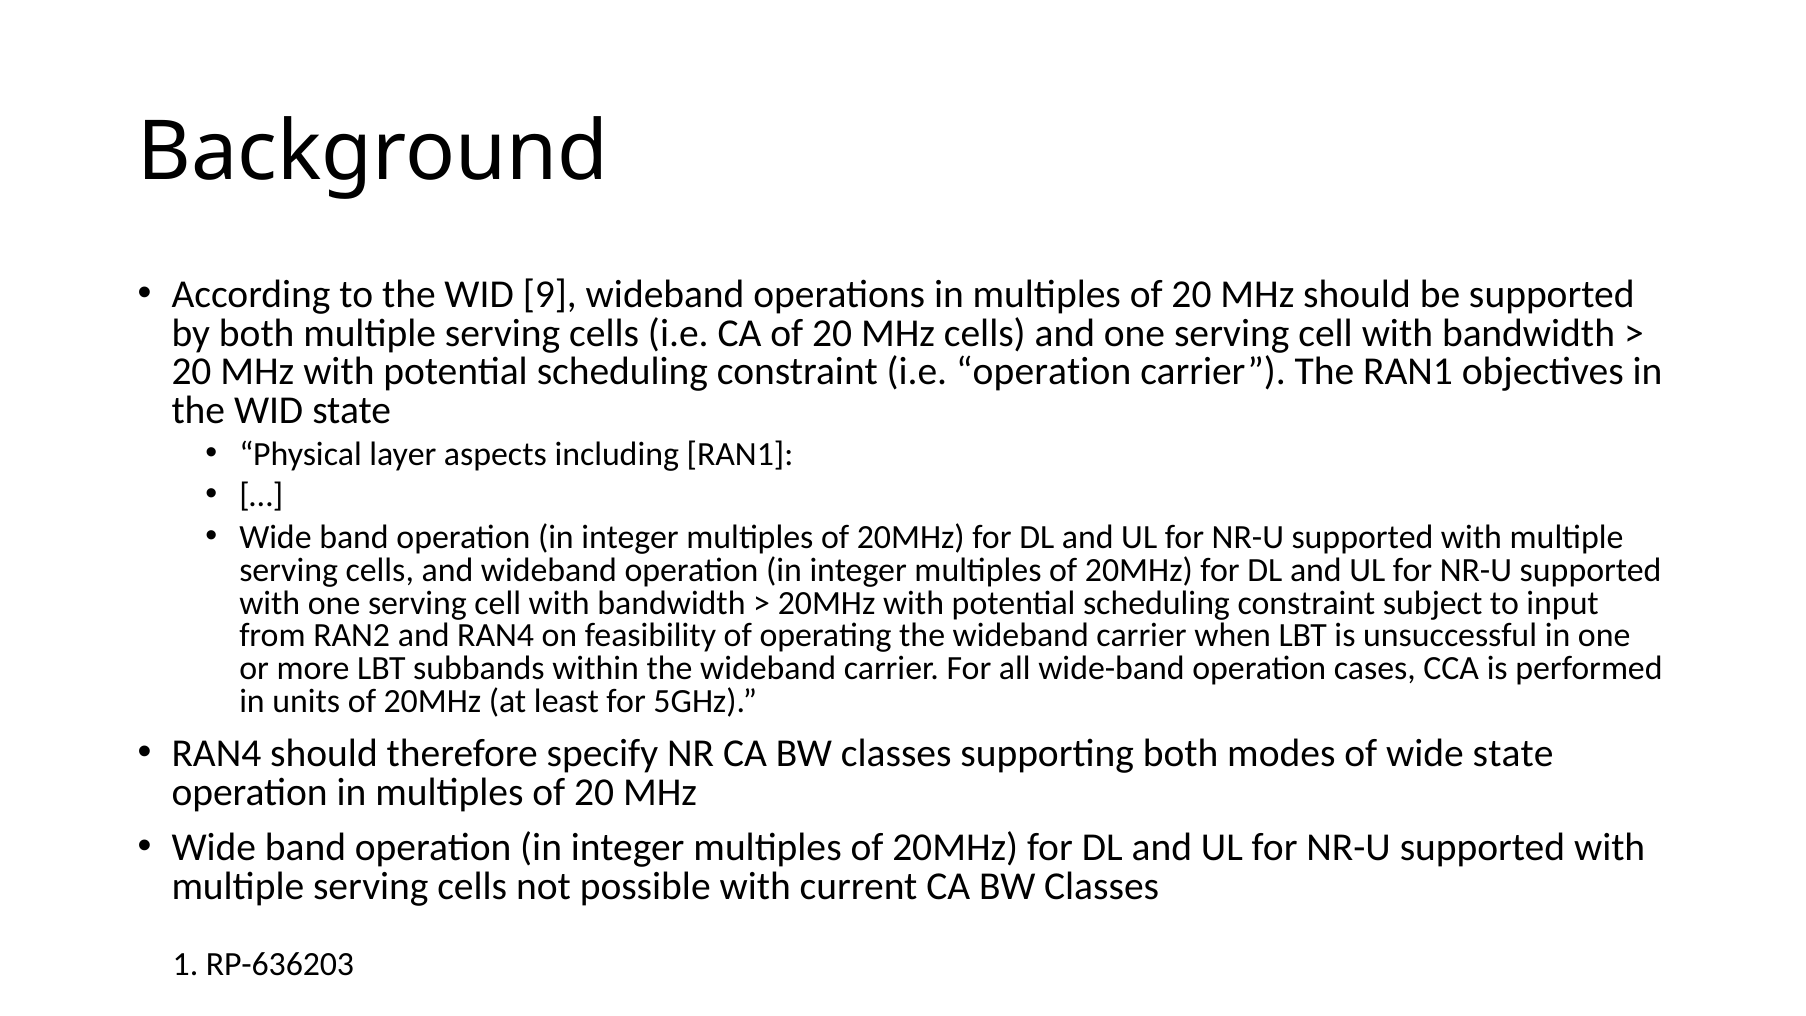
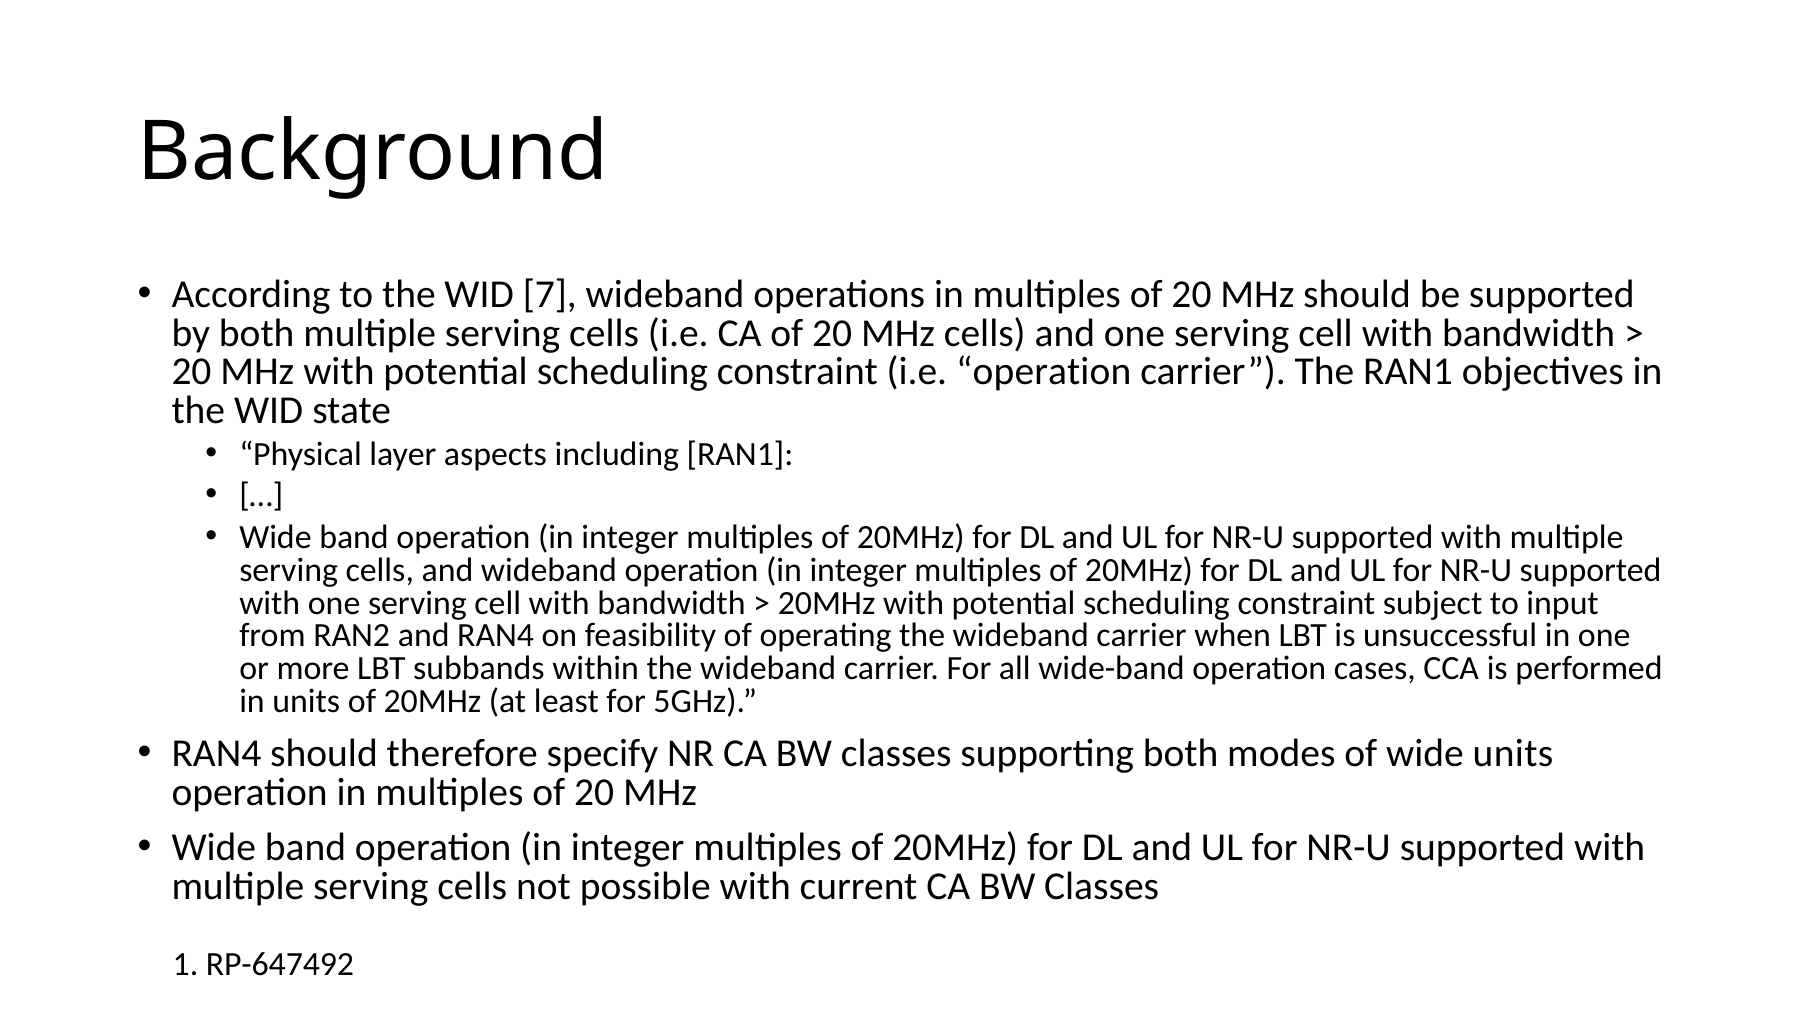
9: 9 -> 7
wide state: state -> units
RP-636203: RP-636203 -> RP-647492
